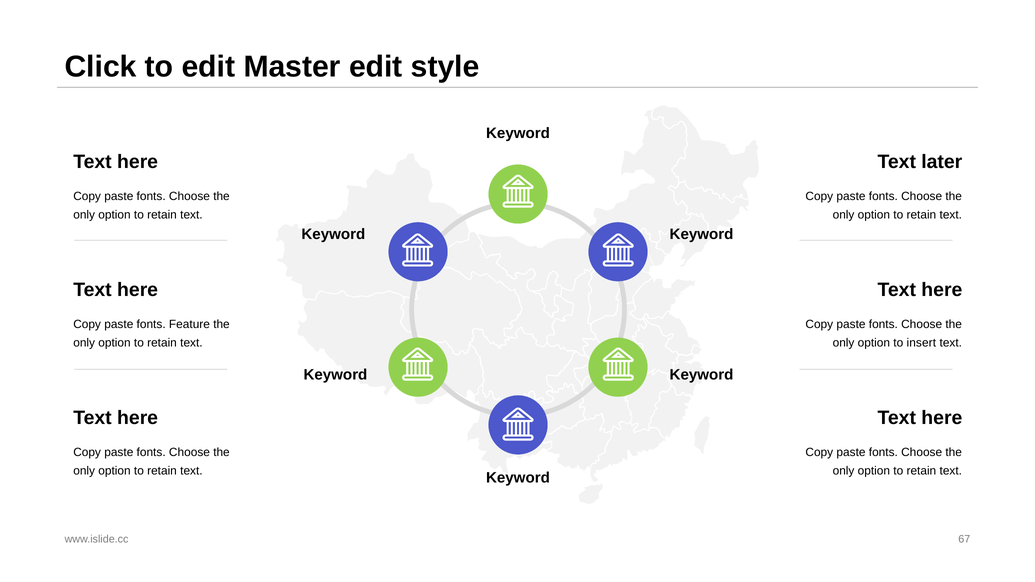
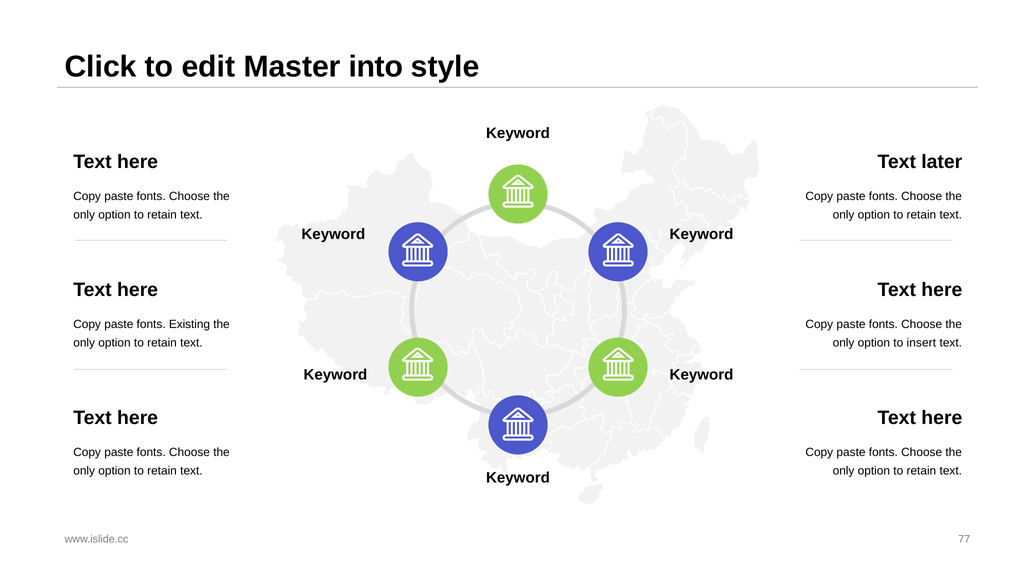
Master edit: edit -> into
Feature: Feature -> Existing
67: 67 -> 77
